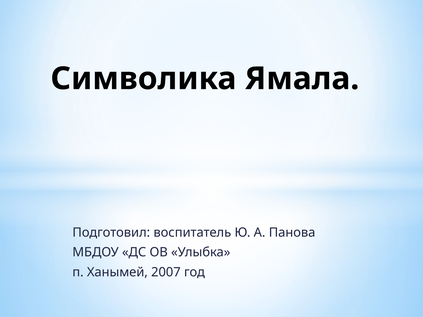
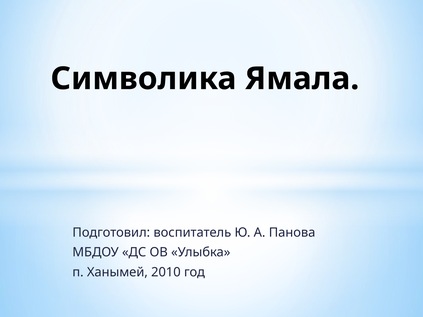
2007: 2007 -> 2010
